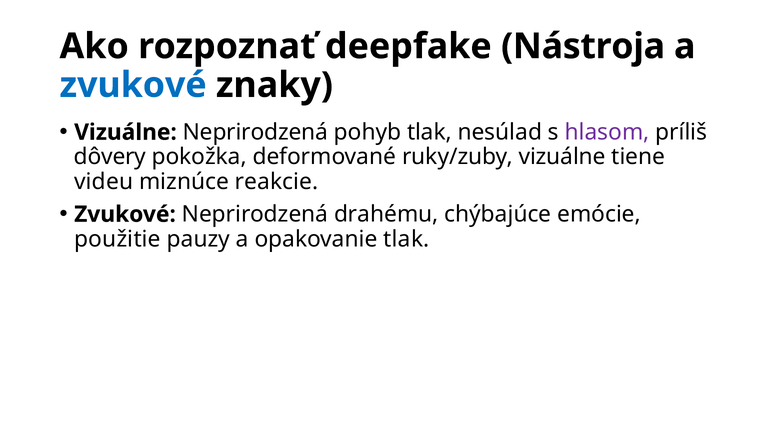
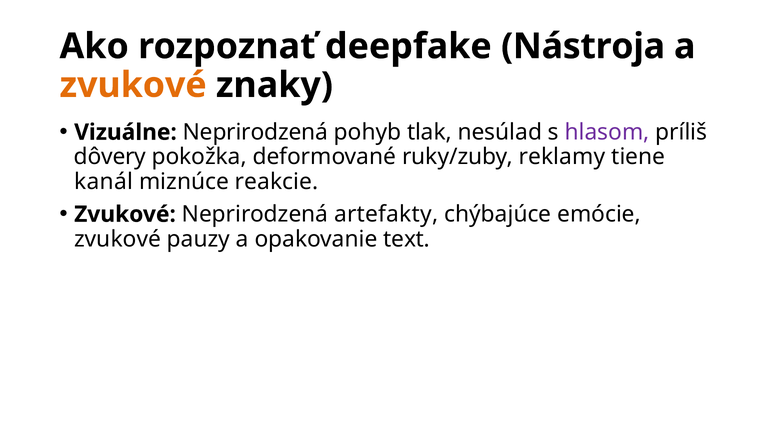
zvukové at (133, 85) colour: blue -> orange
ruky/zuby vizuálne: vizuálne -> reklamy
videu: videu -> kanál
drahému: drahému -> artefakty
použitie at (118, 239): použitie -> zvukové
opakovanie tlak: tlak -> text
